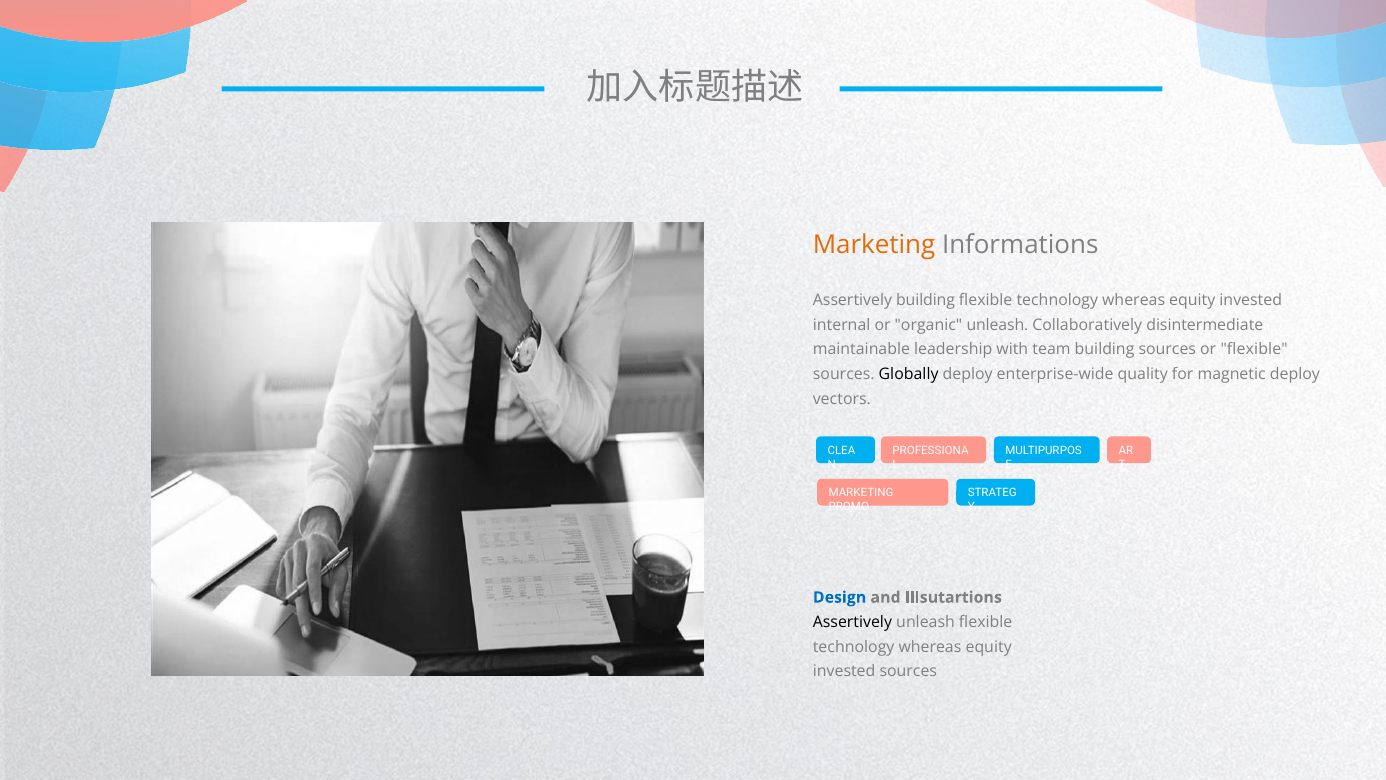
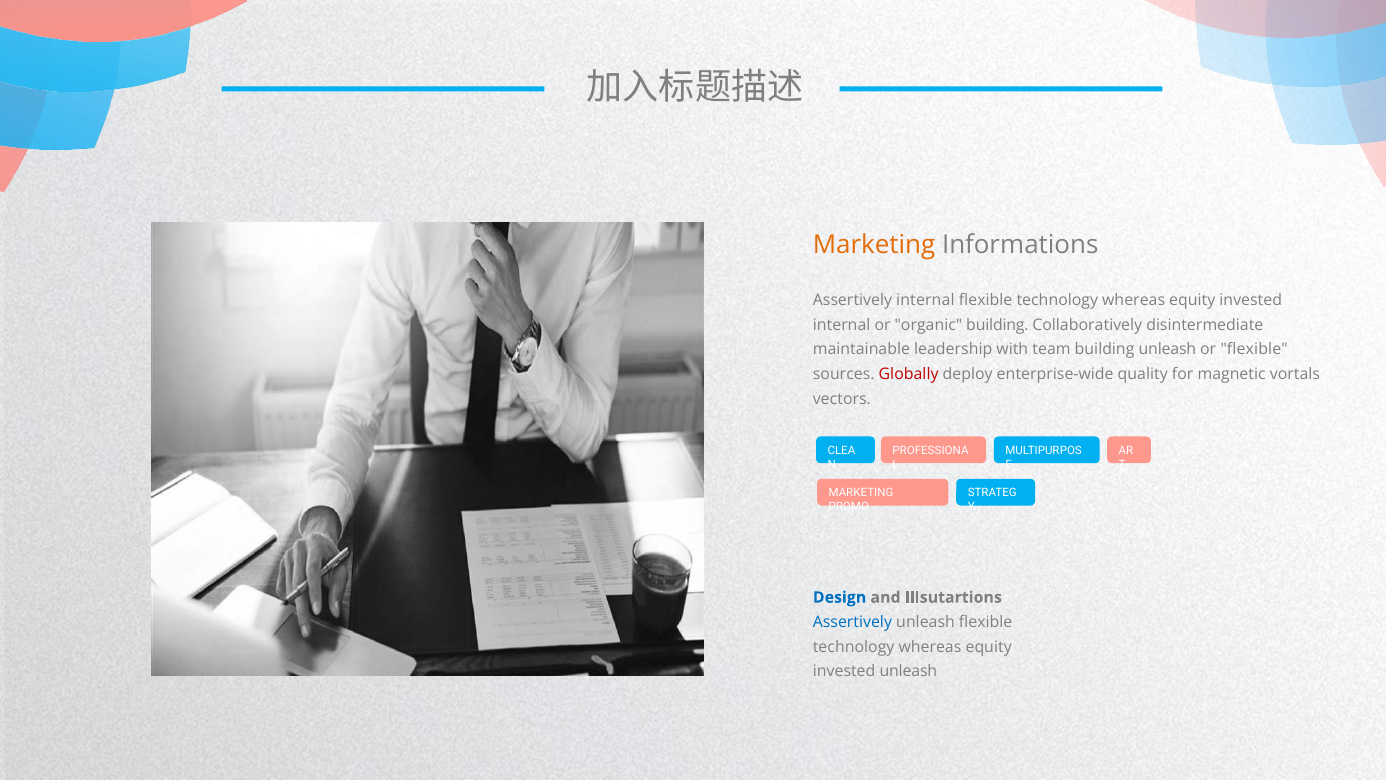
Assertively building: building -> internal
organic unleash: unleash -> building
building sources: sources -> unleash
Globally colour: black -> red
magnetic deploy: deploy -> vortals
Assertively at (852, 622) colour: black -> blue
invested sources: sources -> unleash
